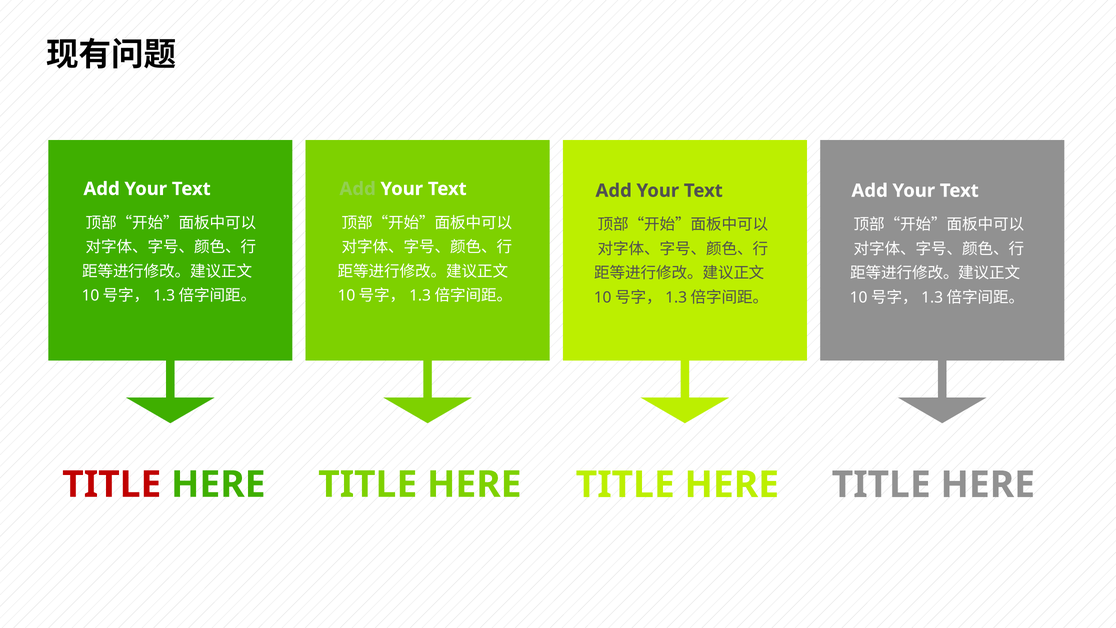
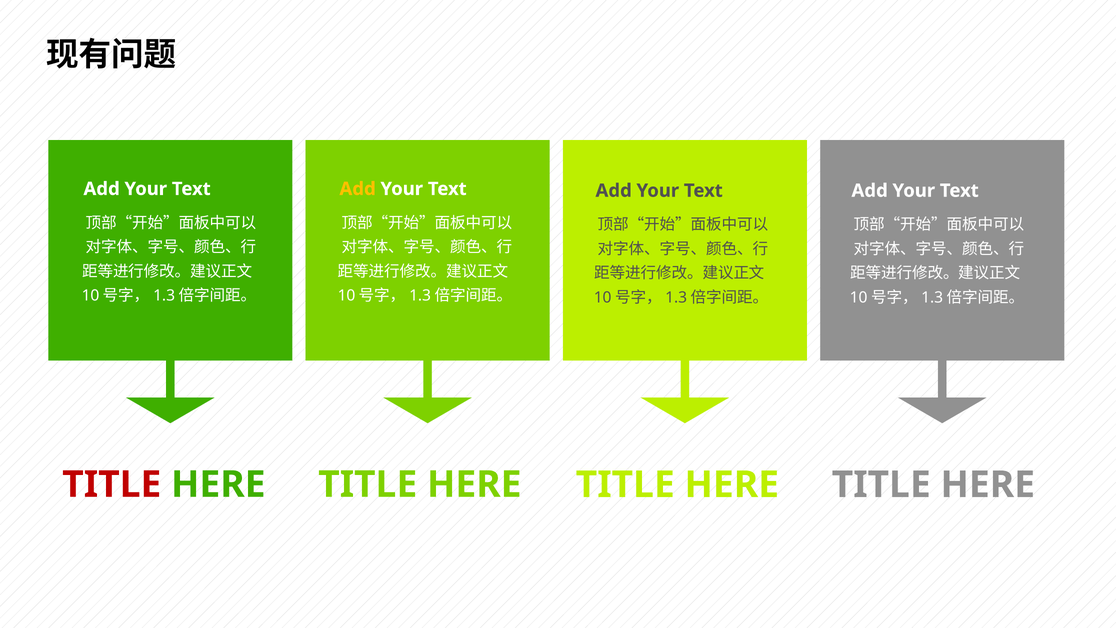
Add at (358, 189) colour: light green -> yellow
